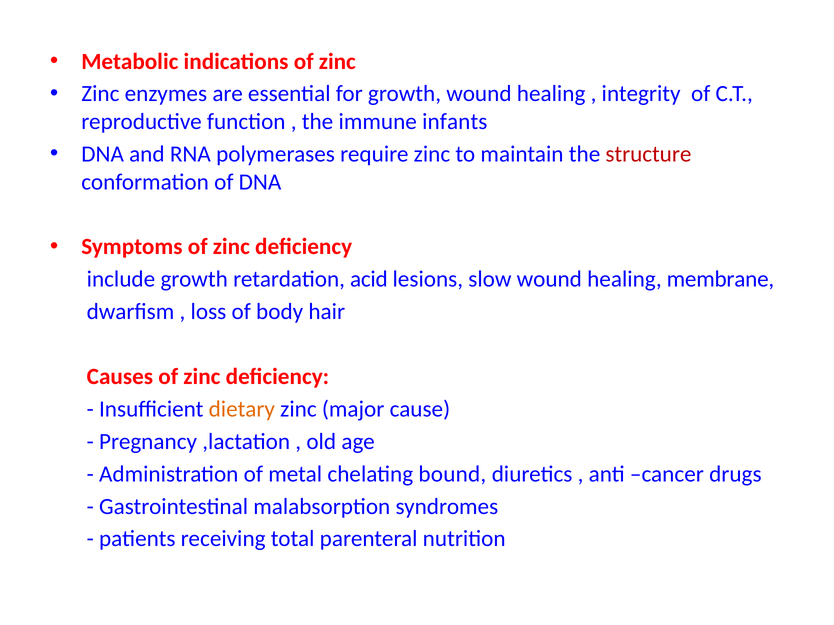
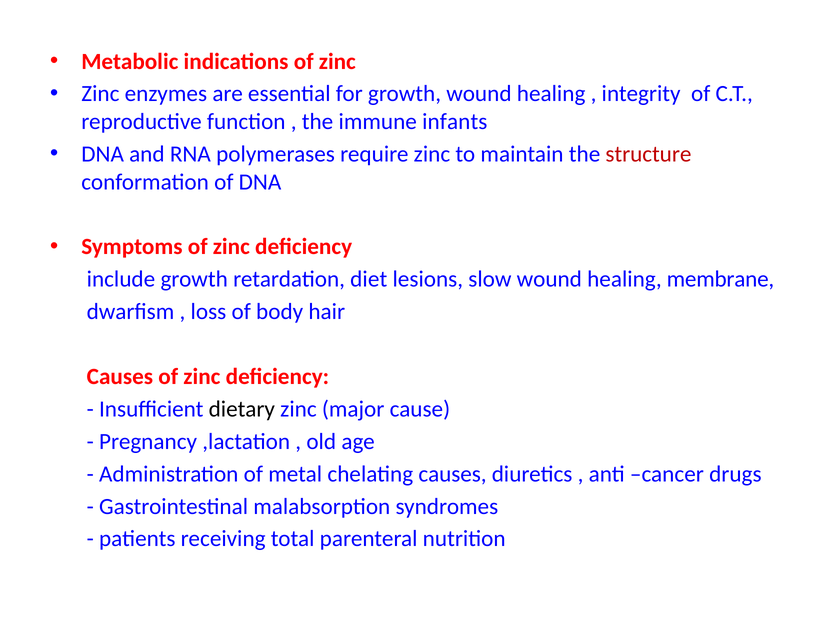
acid: acid -> diet
dietary colour: orange -> black
chelating bound: bound -> causes
